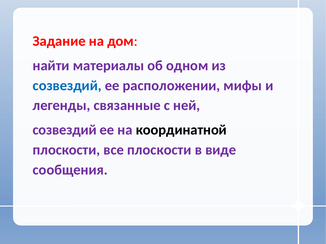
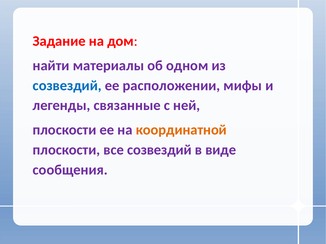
созвездий at (65, 130): созвездий -> плоскости
координатной colour: black -> orange
все плоскости: плоскости -> созвездий
